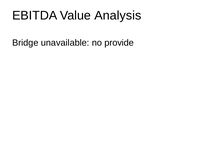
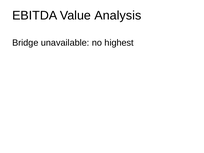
provide: provide -> highest
